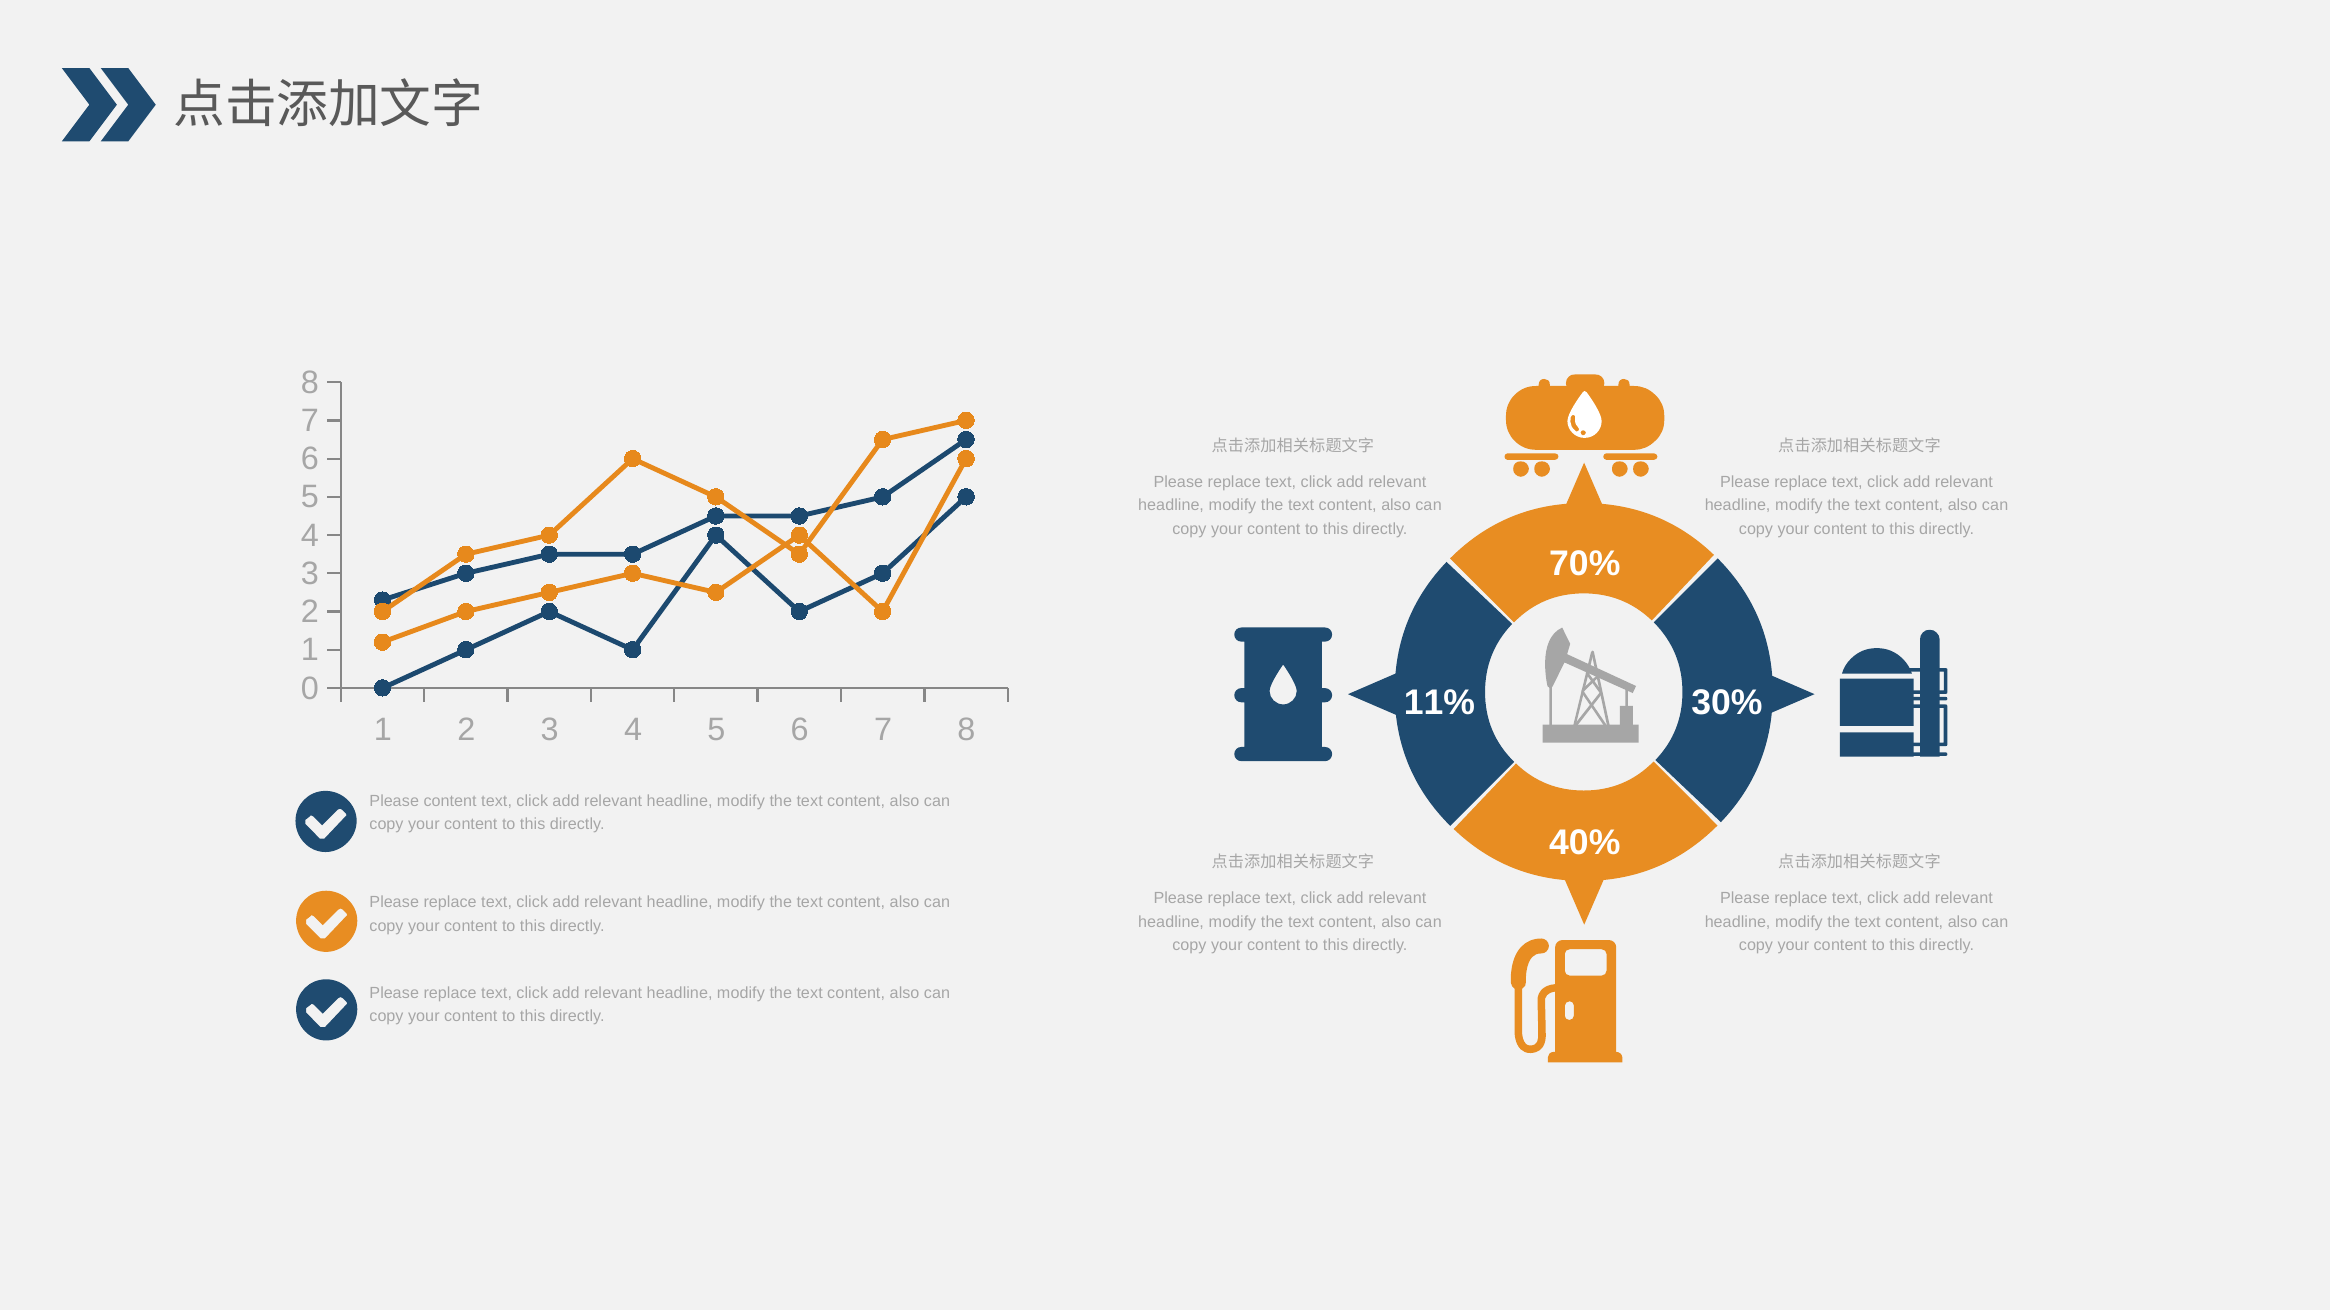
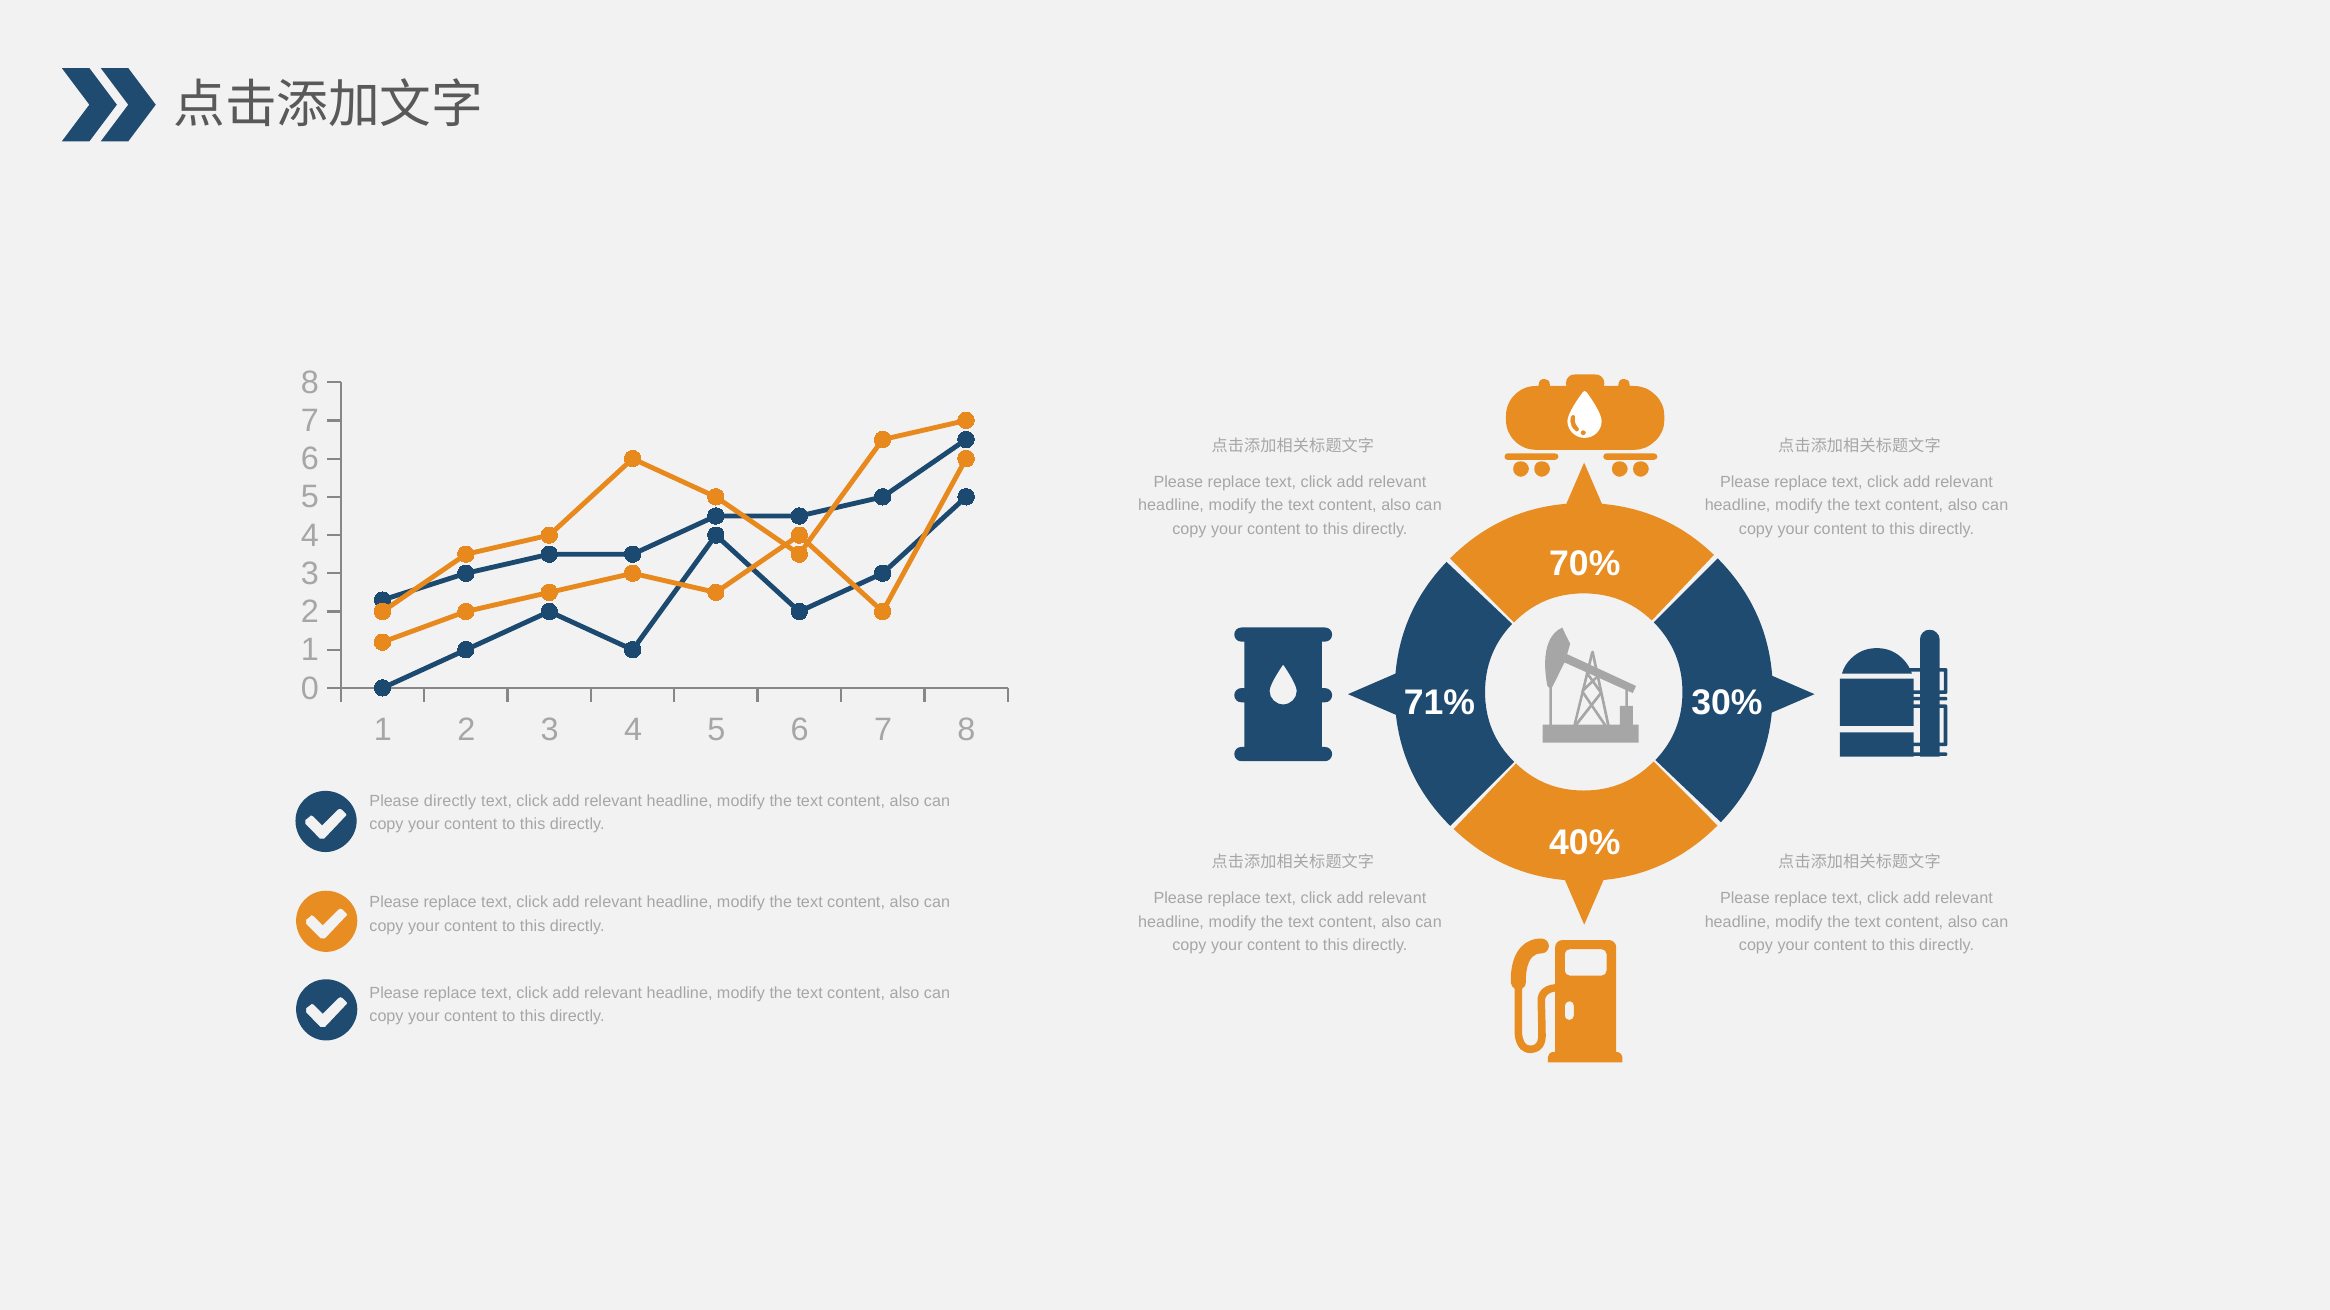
11%: 11% -> 71%
Please content: content -> directly
